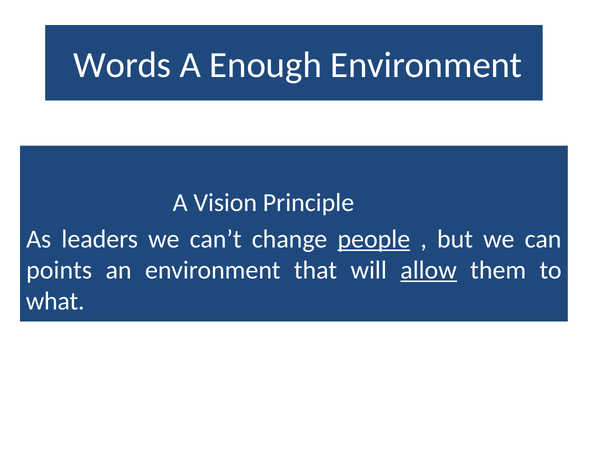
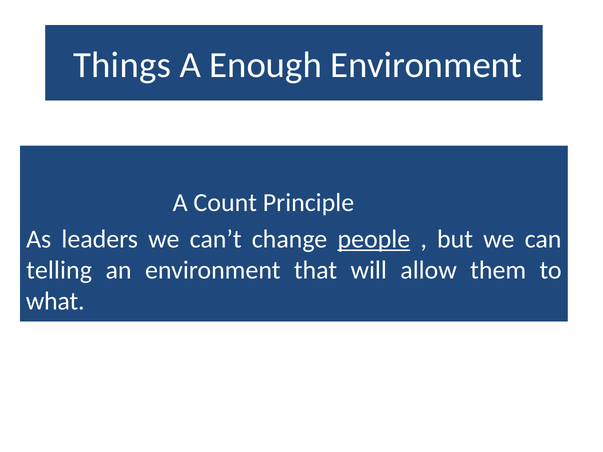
Words: Words -> Things
Vision: Vision -> Count
points: points -> telling
allow underline: present -> none
